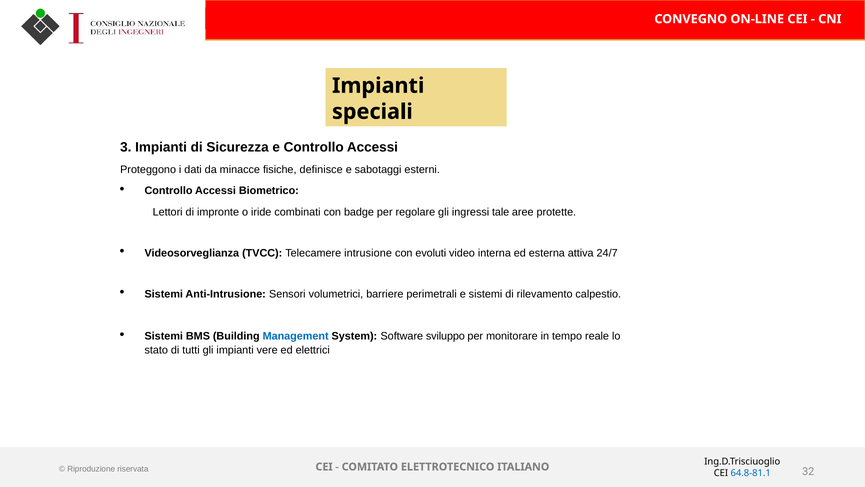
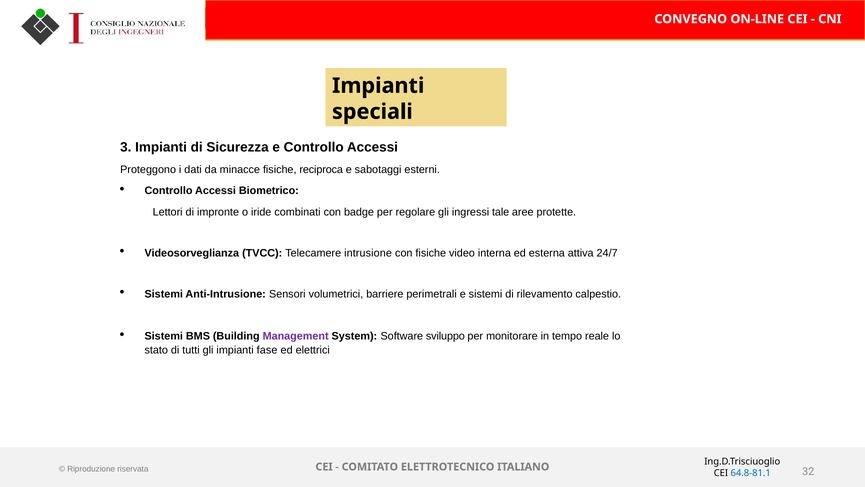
definisce: definisce -> reciproca
con evoluti: evoluti -> fisiche
Management colour: blue -> purple
vere: vere -> fase
